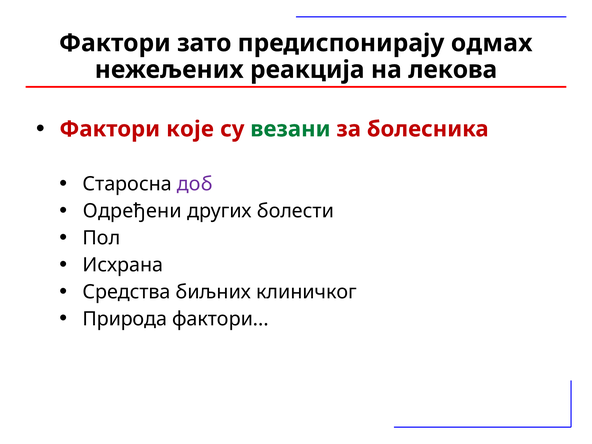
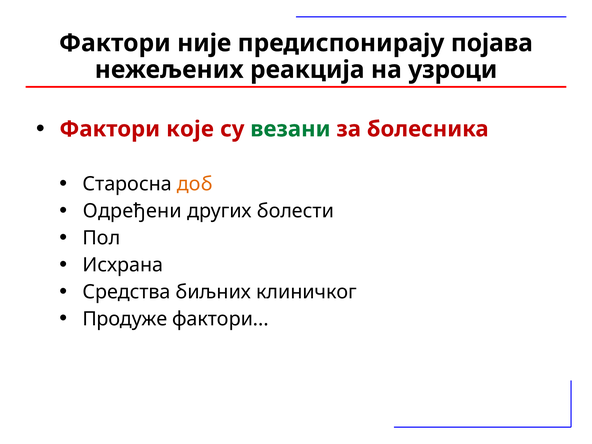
зато: зато -> није
одмах: одмах -> појава
лекова: лекова -> узроци
доб colour: purple -> orange
Природа: Природа -> Продуже
